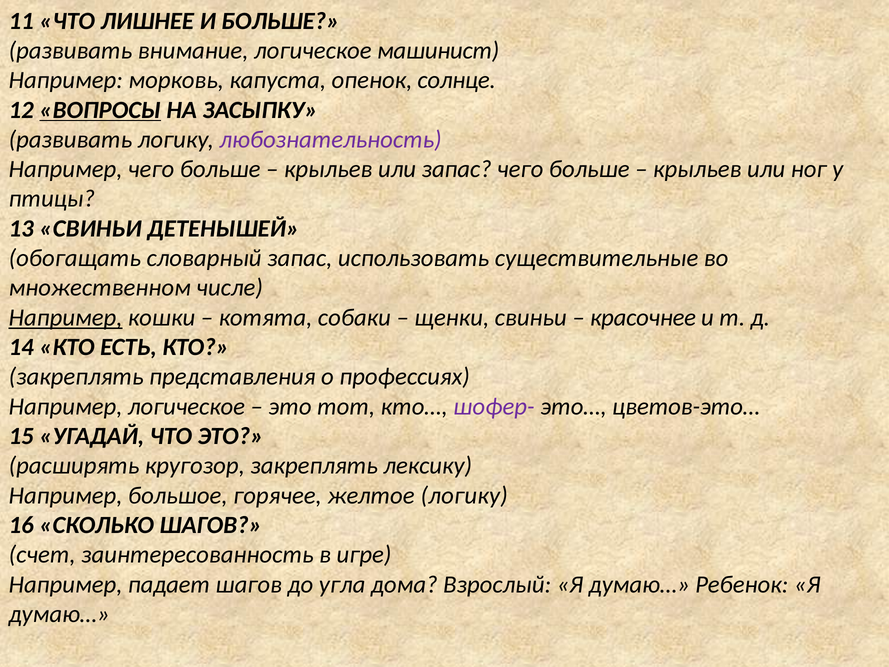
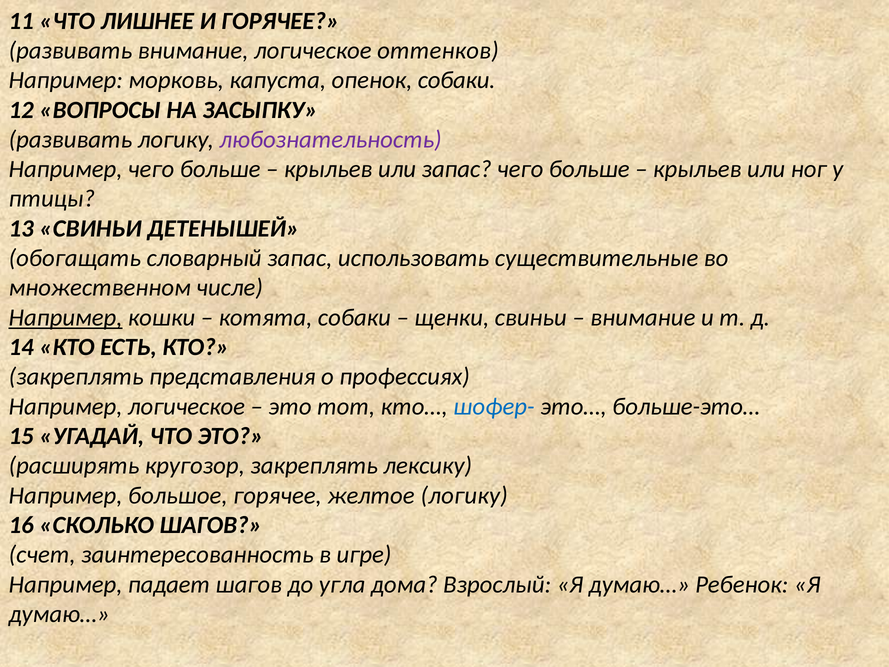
И БОЛЬШЕ: БОЛЬШЕ -> ГОРЯЧЕЕ
машинист: машинист -> оттенков
опенок солнце: солнце -> собаки
ВОПРОСЫ underline: present -> none
красочнее at (643, 317): красочнее -> внимание
шофер- colour: purple -> blue
цветов-это…: цветов-это… -> больше-это…
